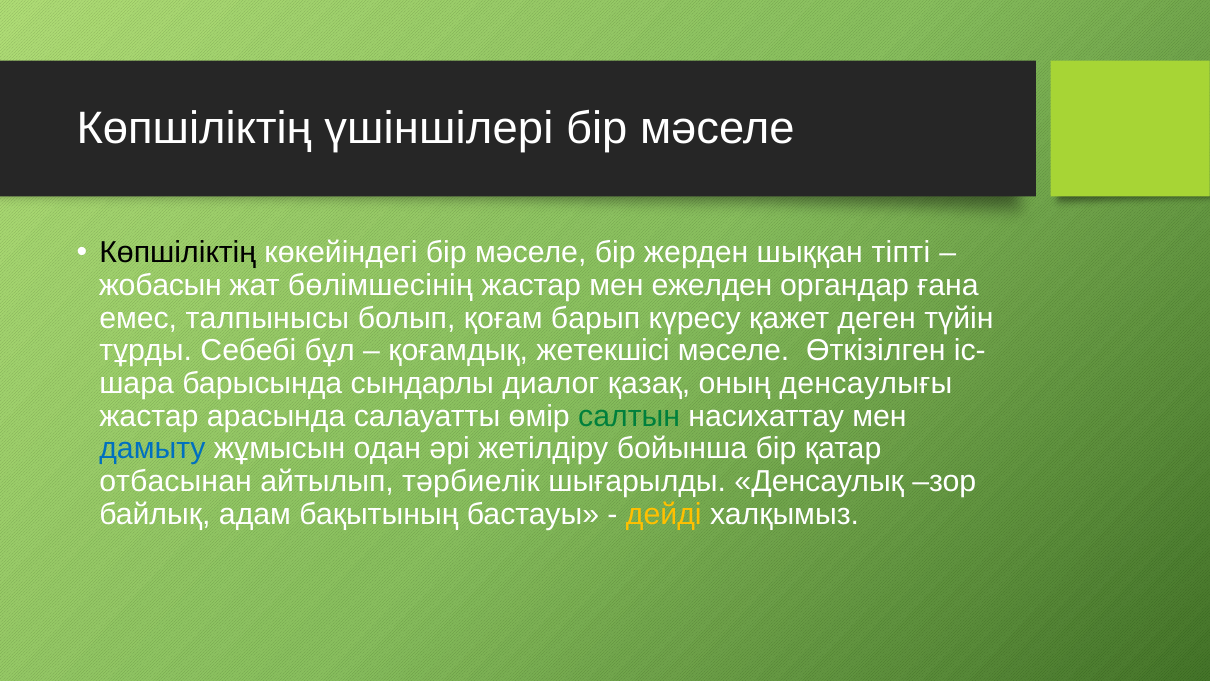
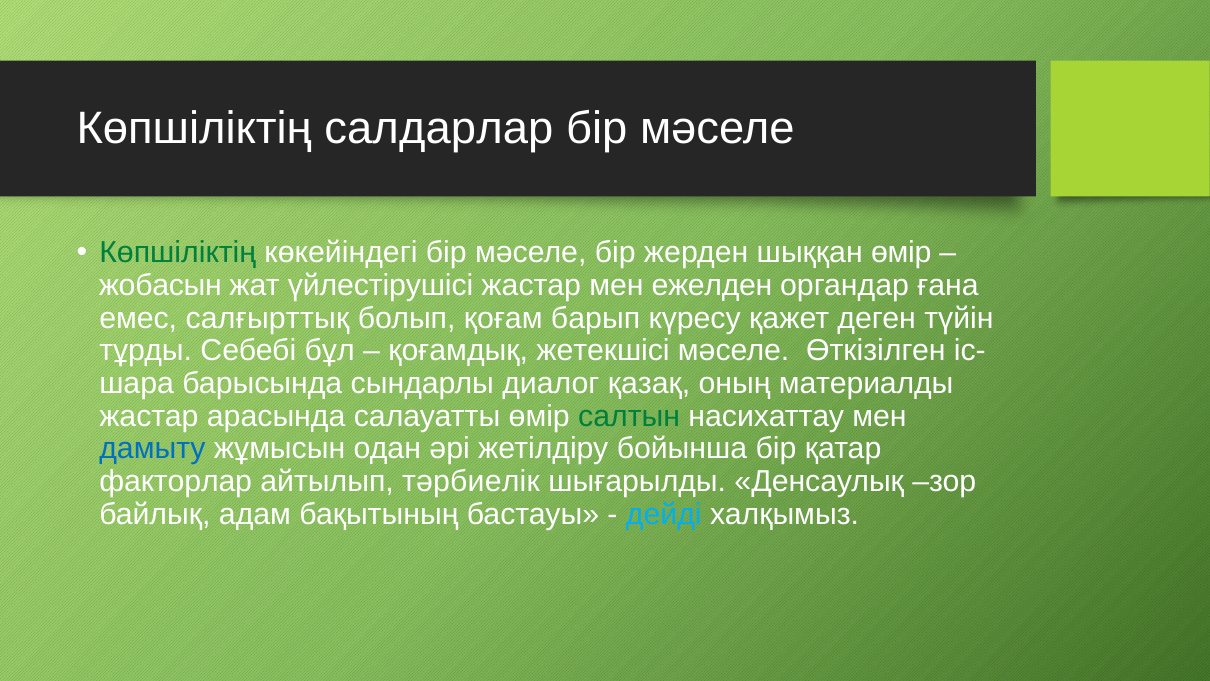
үшіншілері: үшіншілері -> салдарлар
Көпшіліктің at (178, 253) colour: black -> green
шыққан тіпті: тіпті -> өмір
бөлімшесінің: бөлімшесінің -> үйлестірушісі
талпынысы: талпынысы -> салғырттық
денсаулығы: денсаулығы -> материалды
отбасынан: отбасынан -> факторлар
дейді colour: yellow -> light blue
